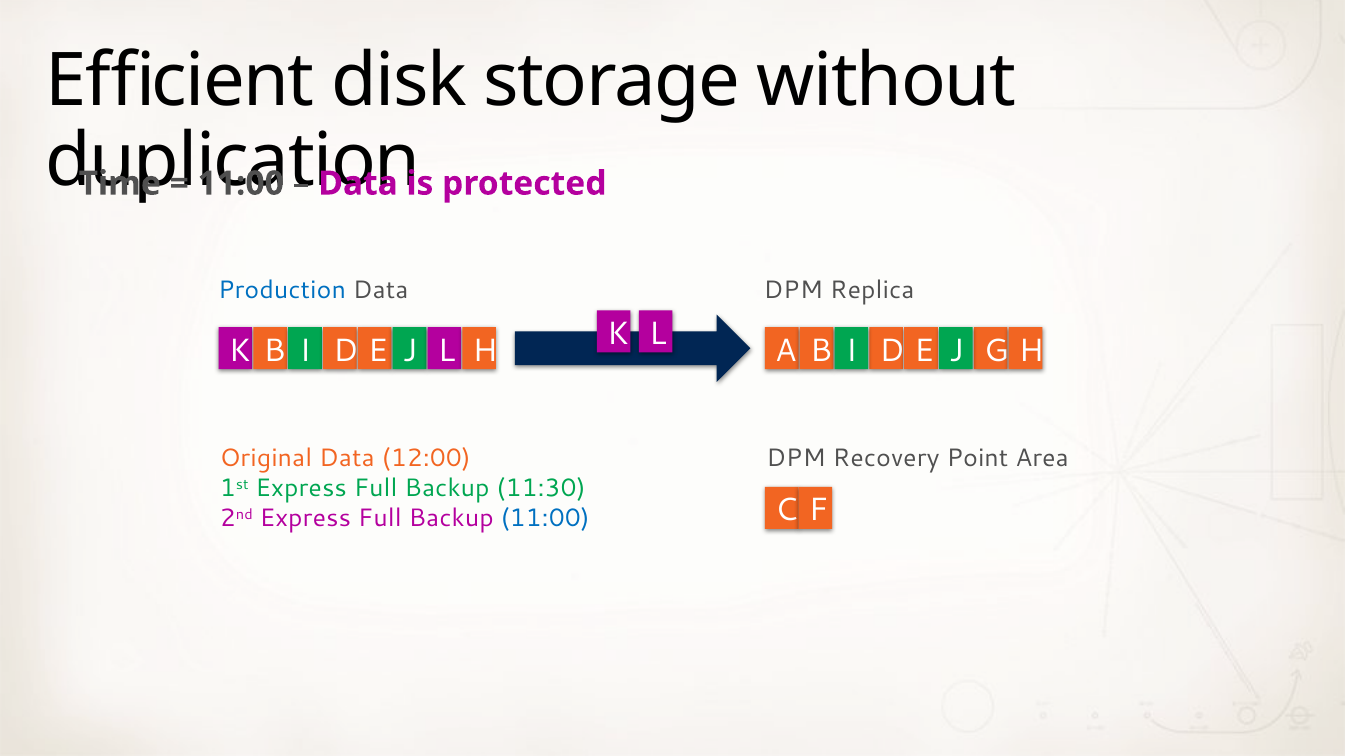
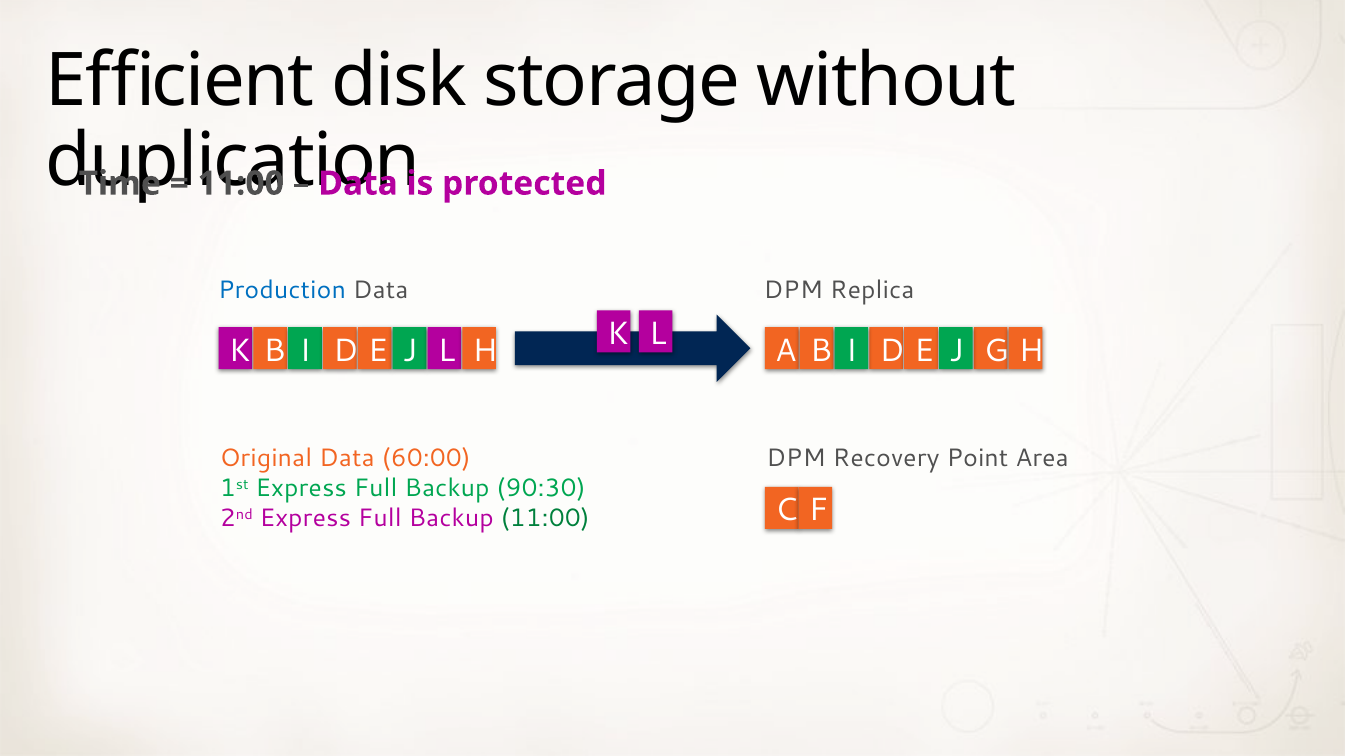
12:00: 12:00 -> 60:00
11:30: 11:30 -> 90:30
11:00 at (545, 519) colour: blue -> green
